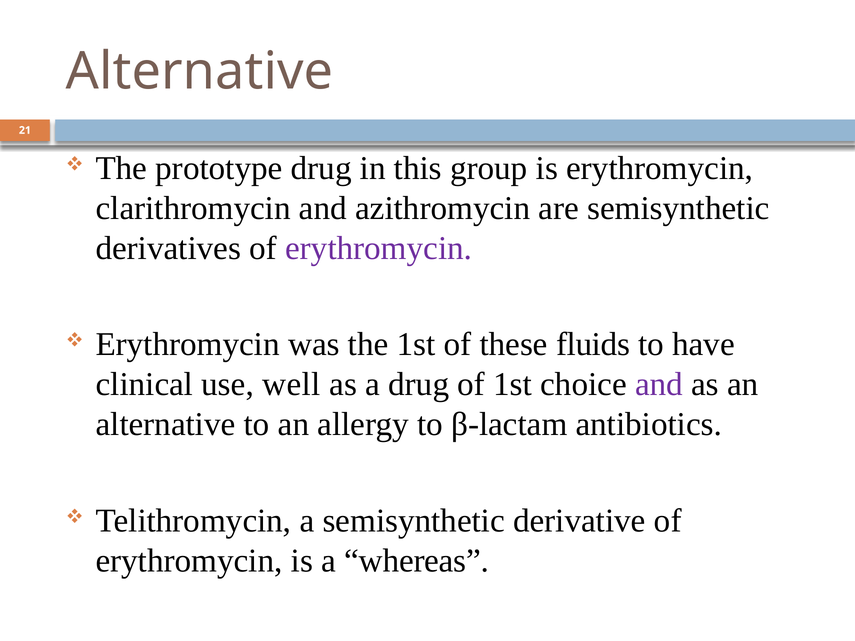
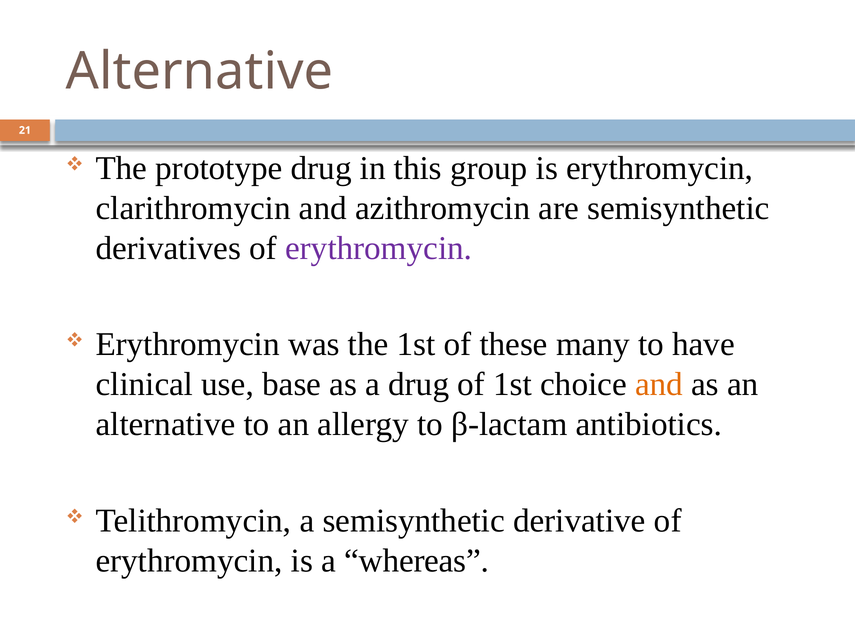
fluids: fluids -> many
well: well -> base
and at (659, 385) colour: purple -> orange
